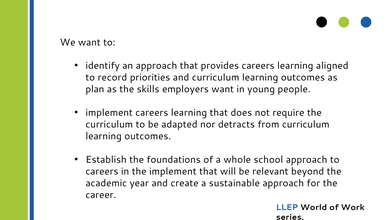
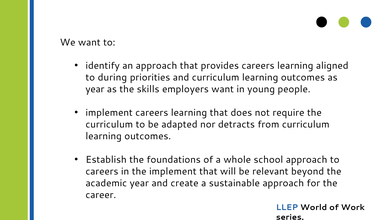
record: record -> during
plan at (95, 89): plan -> year
